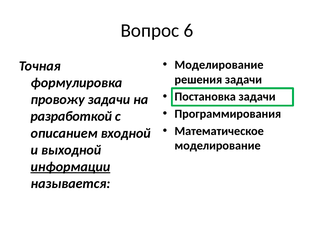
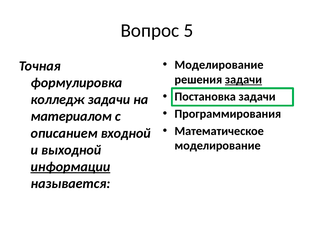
6: 6 -> 5
задачи at (243, 79) underline: none -> present
провожу: провожу -> колледж
разработкой: разработкой -> материалом
